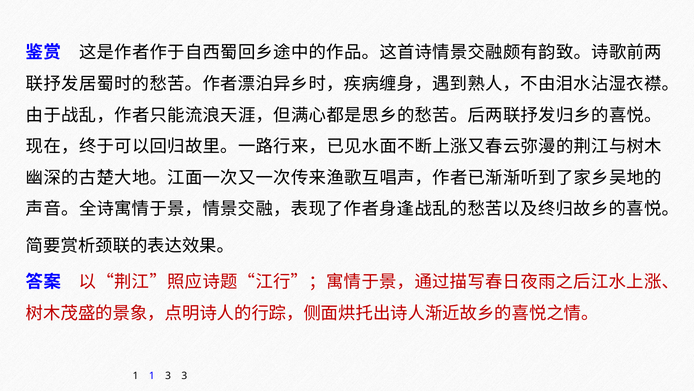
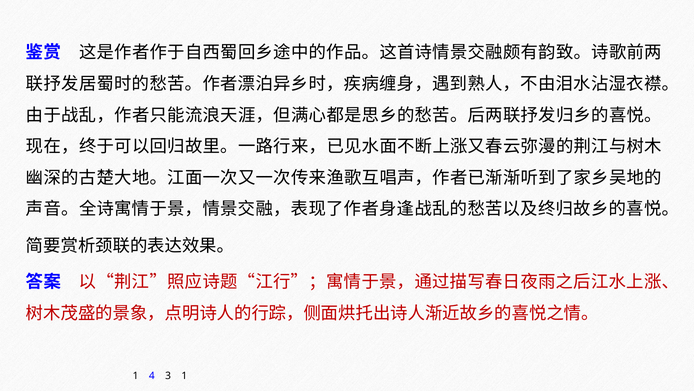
1 1: 1 -> 4
3 3: 3 -> 1
